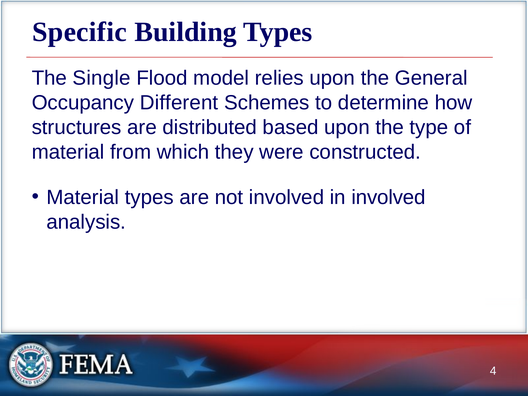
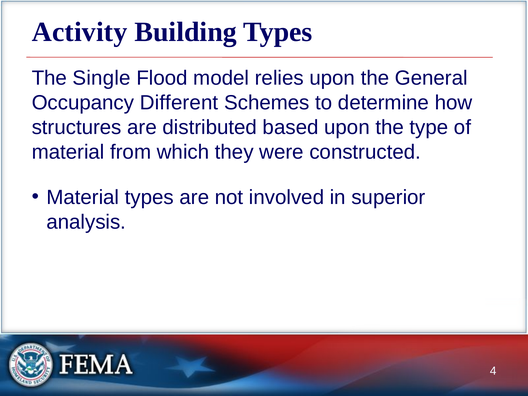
Specific: Specific -> Activity
in involved: involved -> superior
